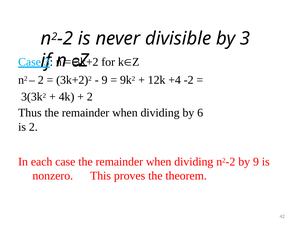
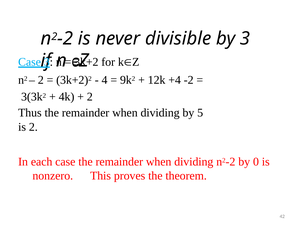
9 at (105, 80): 9 -> 4
6: 6 -> 5
by 9: 9 -> 0
